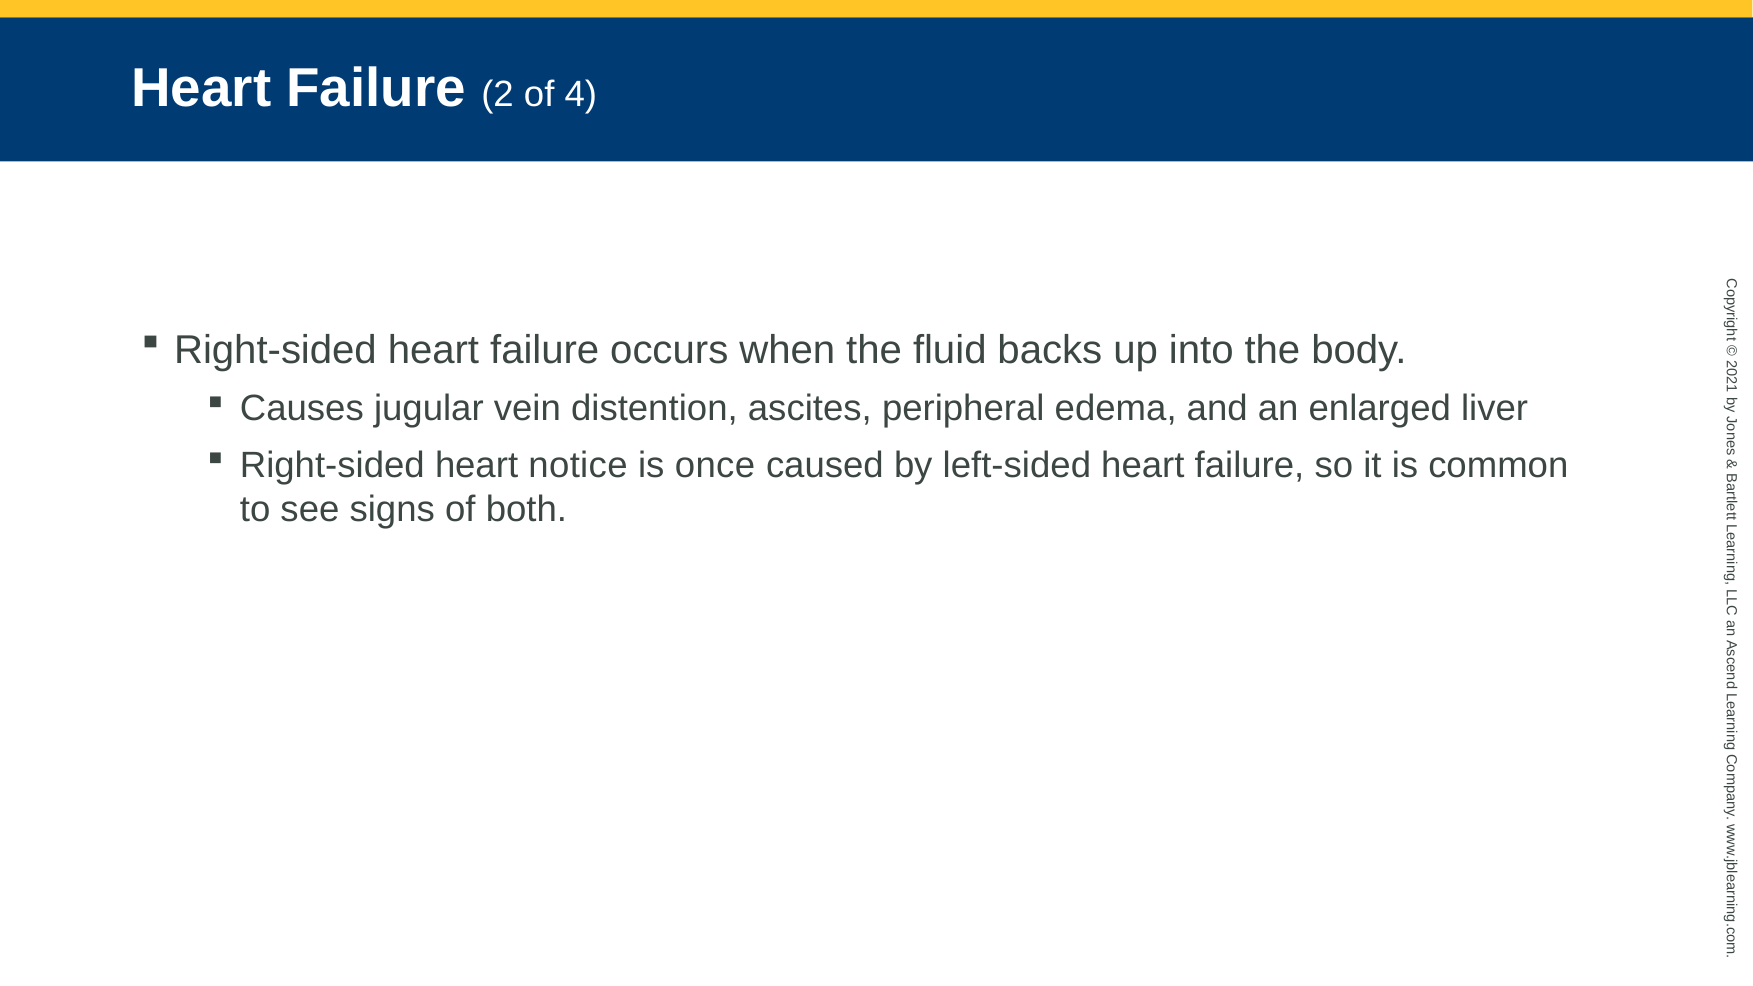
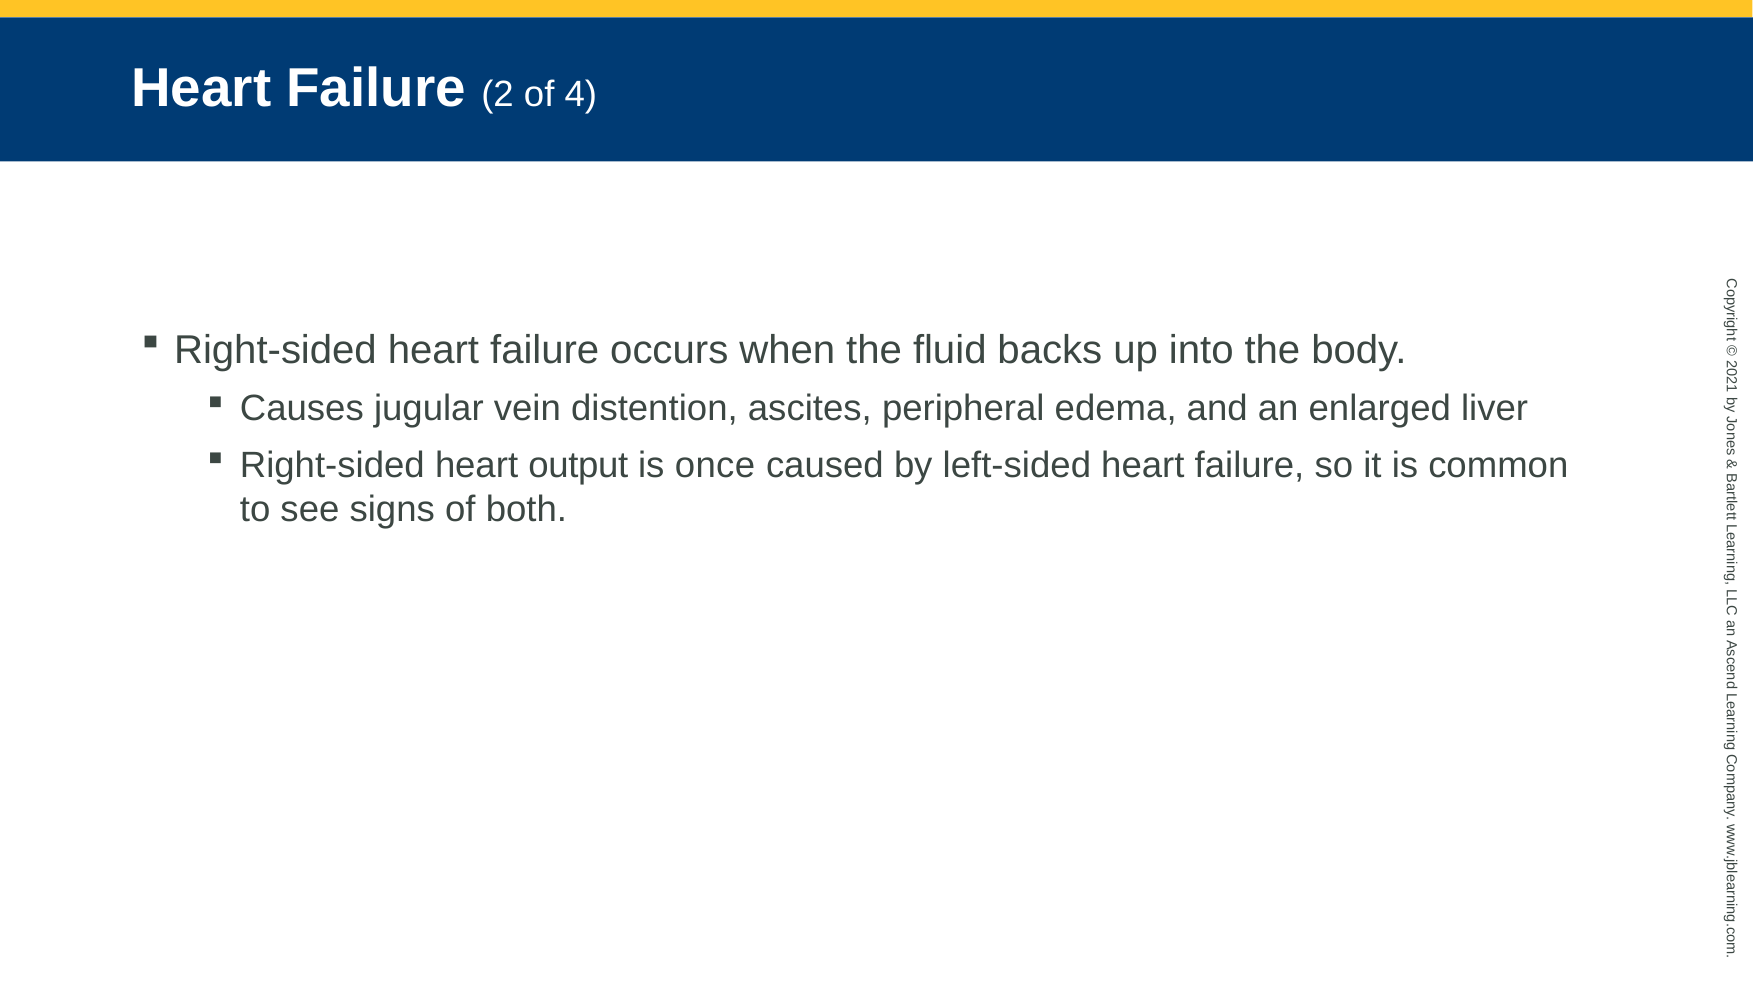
notice: notice -> output
